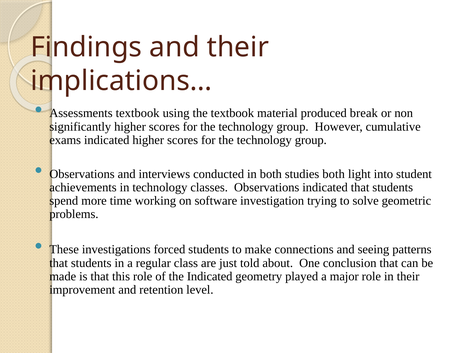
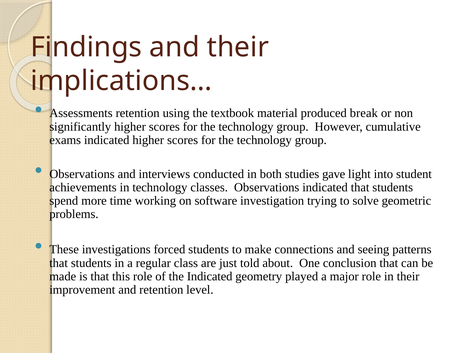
Assessments textbook: textbook -> retention
studies both: both -> gave
